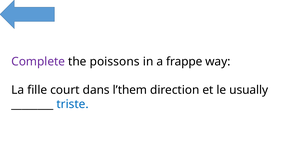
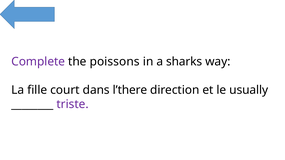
frappe: frappe -> sharks
l’them: l’them -> l’there
triste colour: blue -> purple
